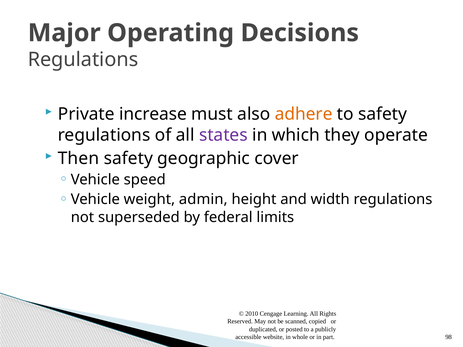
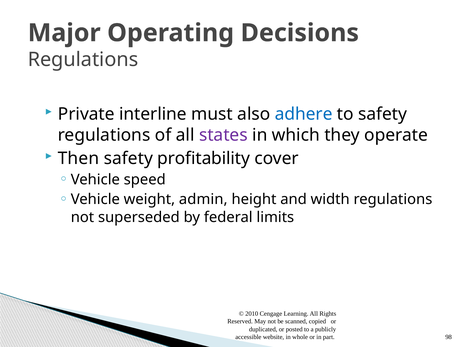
increase: increase -> interline
adhere colour: orange -> blue
geographic: geographic -> profitability
